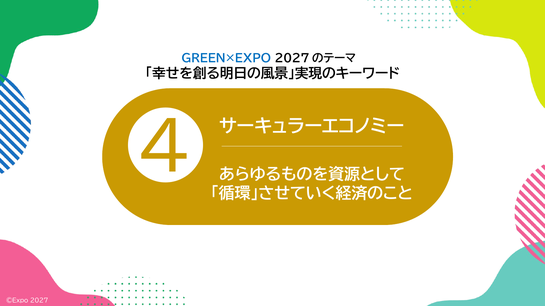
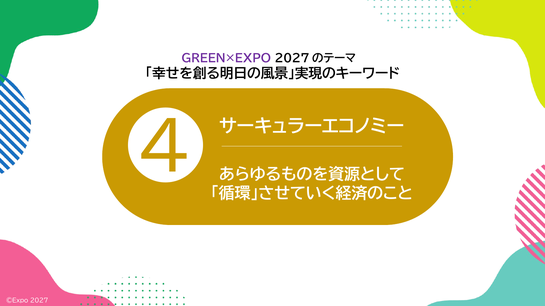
GREEN×EXPO colour: blue -> purple
